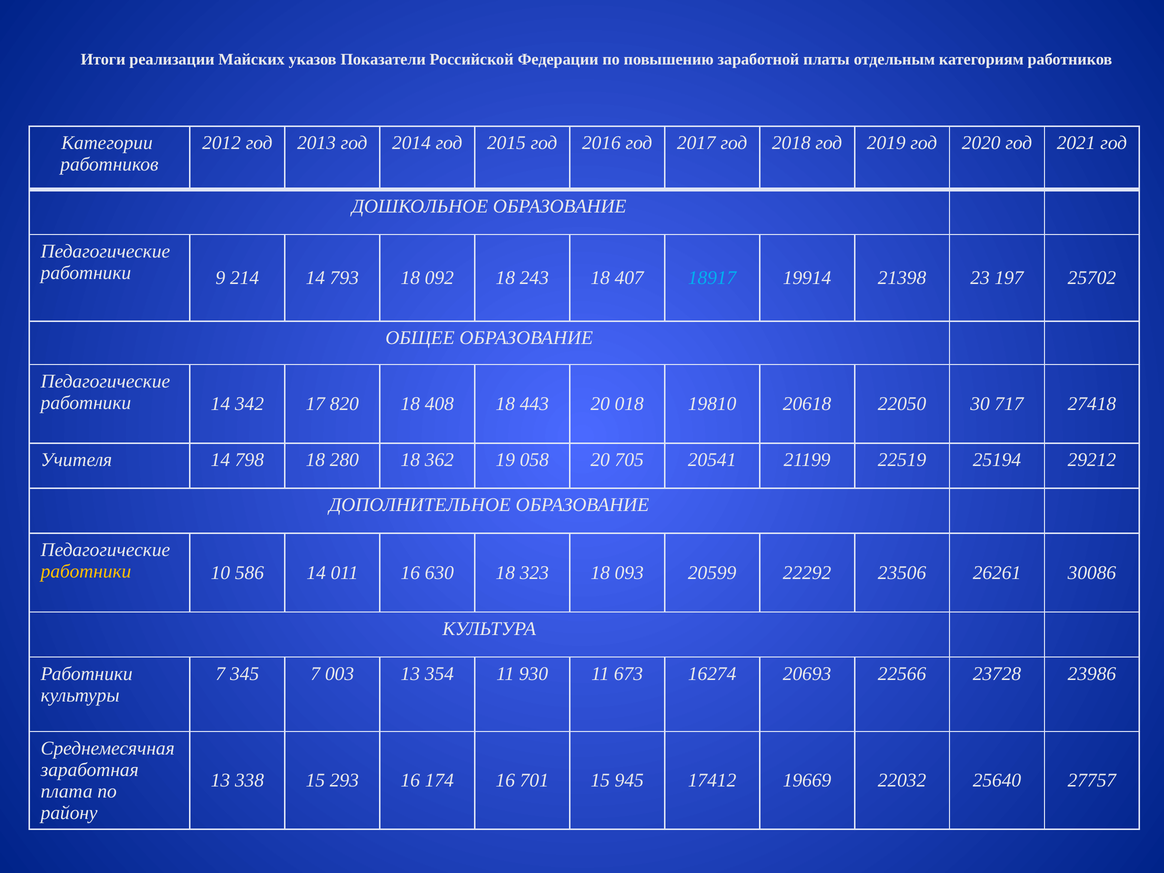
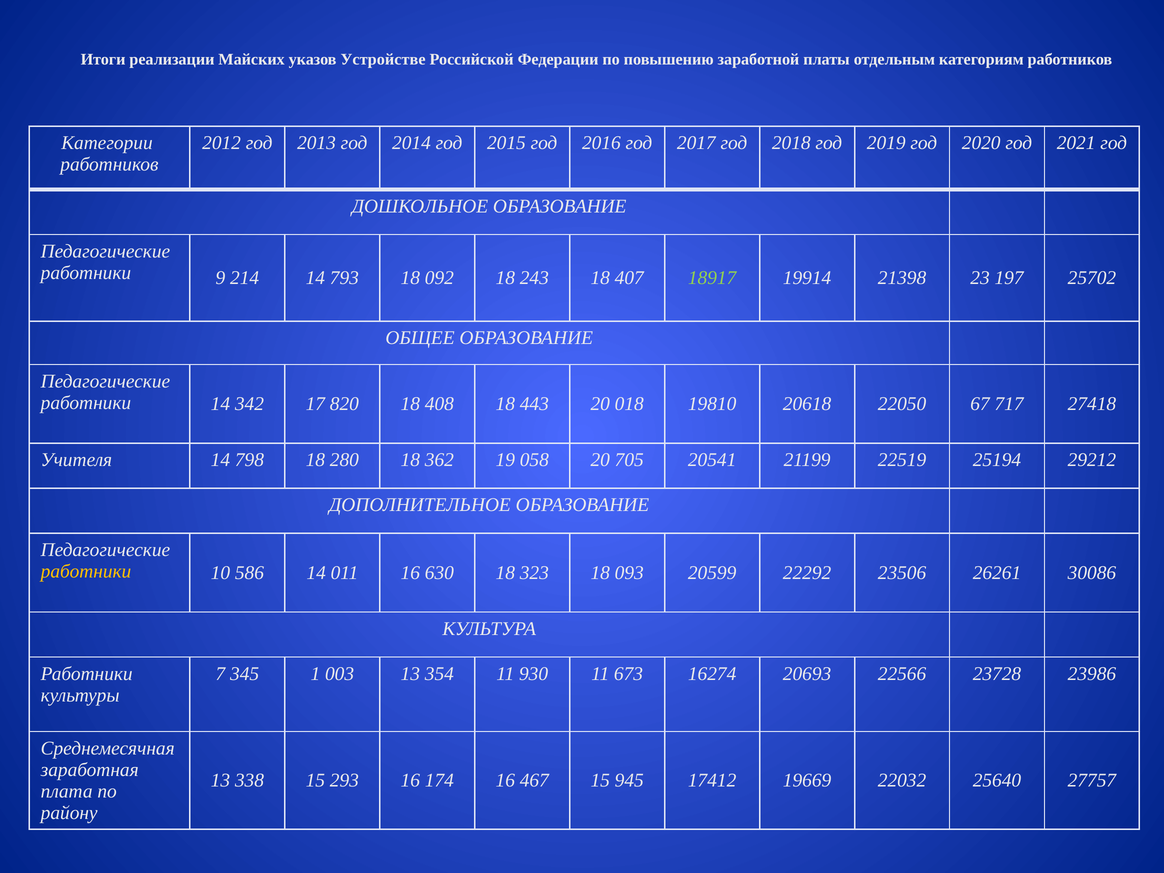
Показатели: Показатели -> Устройстве
18917 colour: light blue -> light green
30: 30 -> 67
345 7: 7 -> 1
701: 701 -> 467
